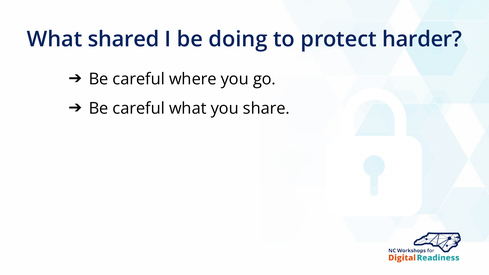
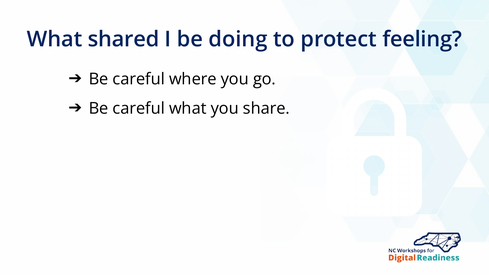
harder: harder -> feeling
